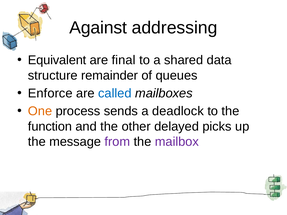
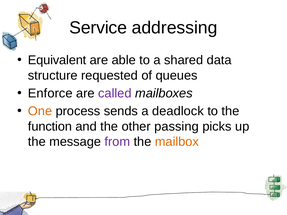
Against: Against -> Service
final: final -> able
remainder: remainder -> requested
called colour: blue -> purple
delayed: delayed -> passing
mailbox colour: purple -> orange
